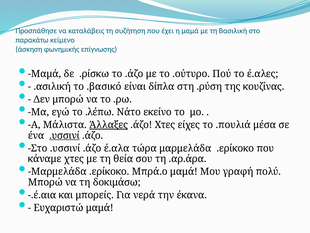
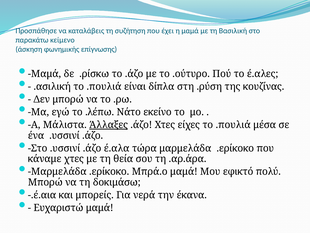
.ασιλική το .βασικό: .βασικό -> .πουλιά
.υσσινί at (64, 135) underline: present -> none
γραφή: γραφή -> εφικτό
